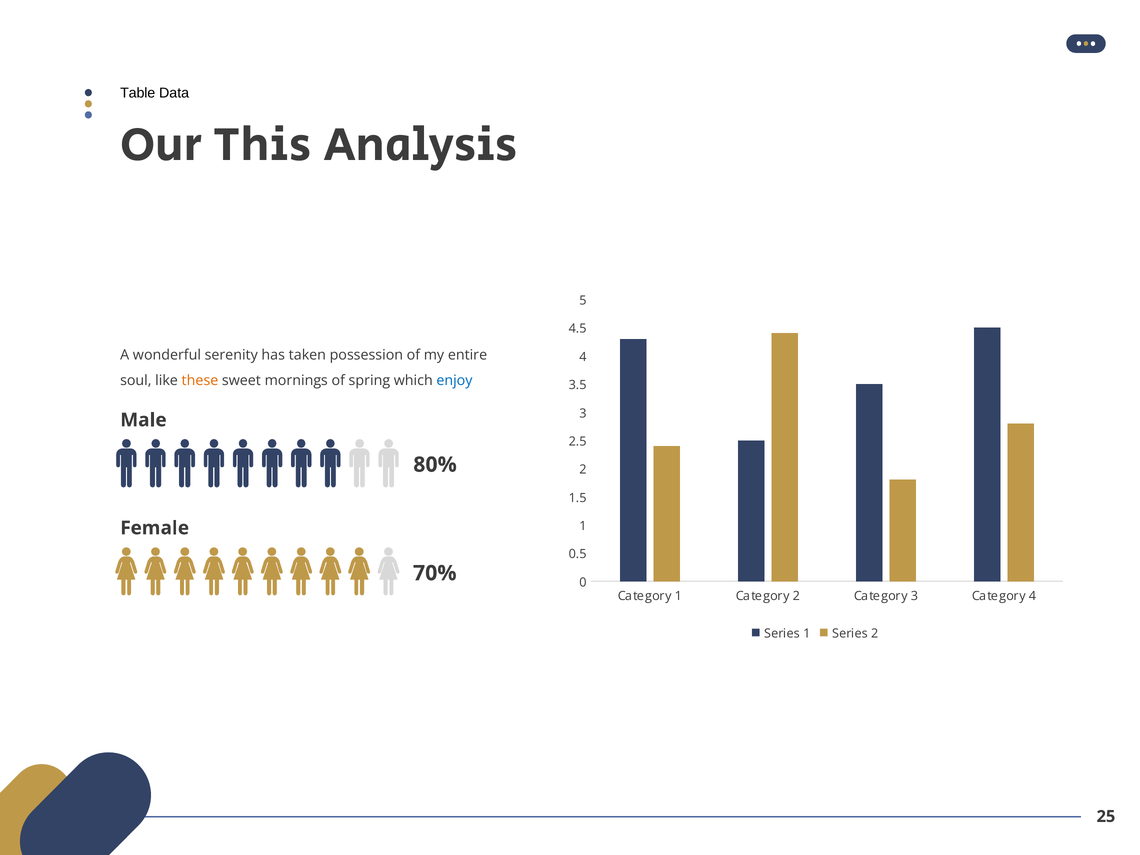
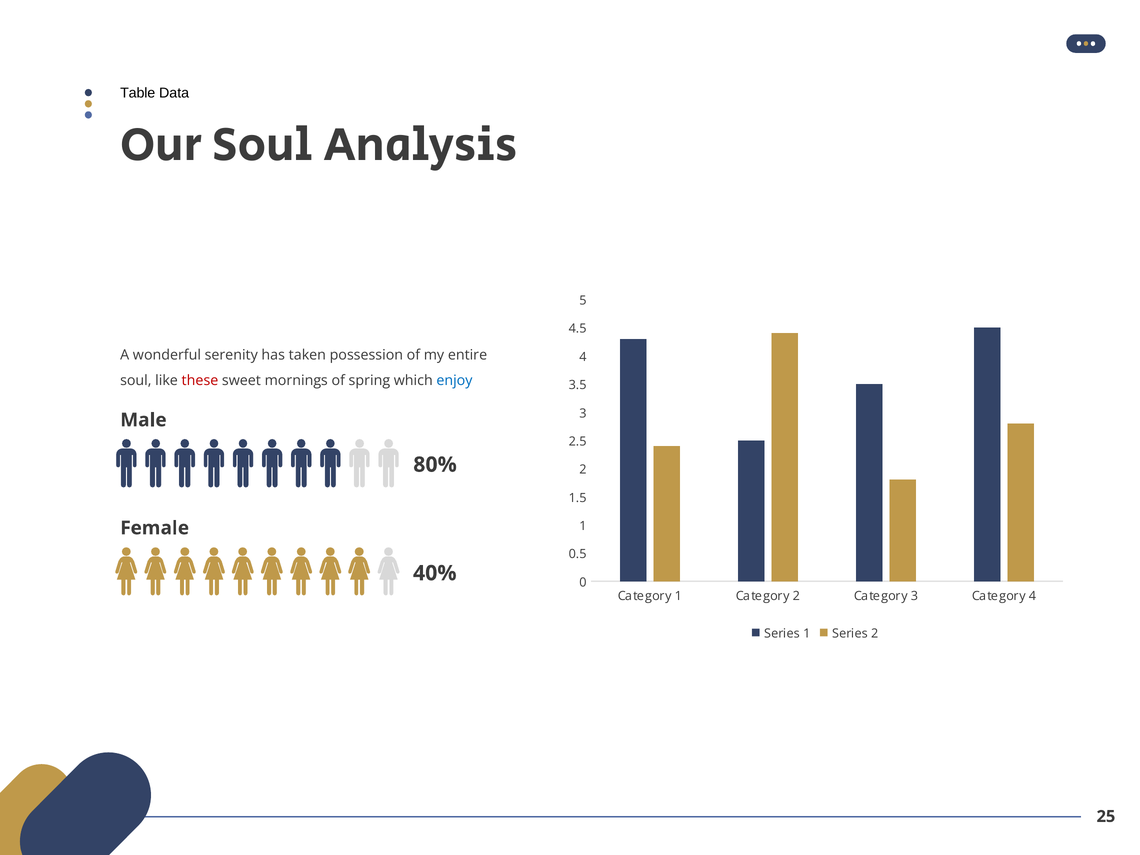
Our This: This -> Soul
these colour: orange -> red
70%: 70% -> 40%
